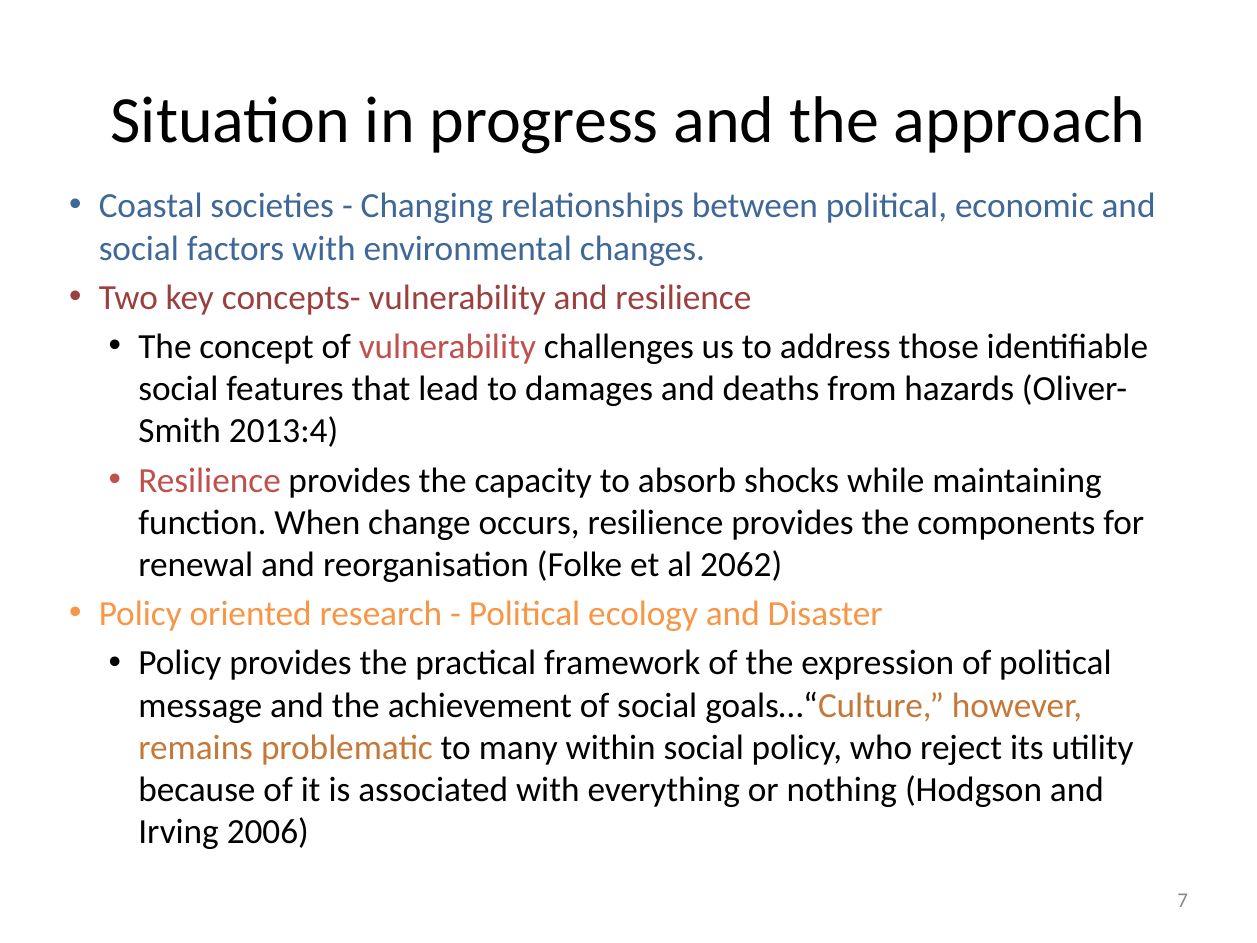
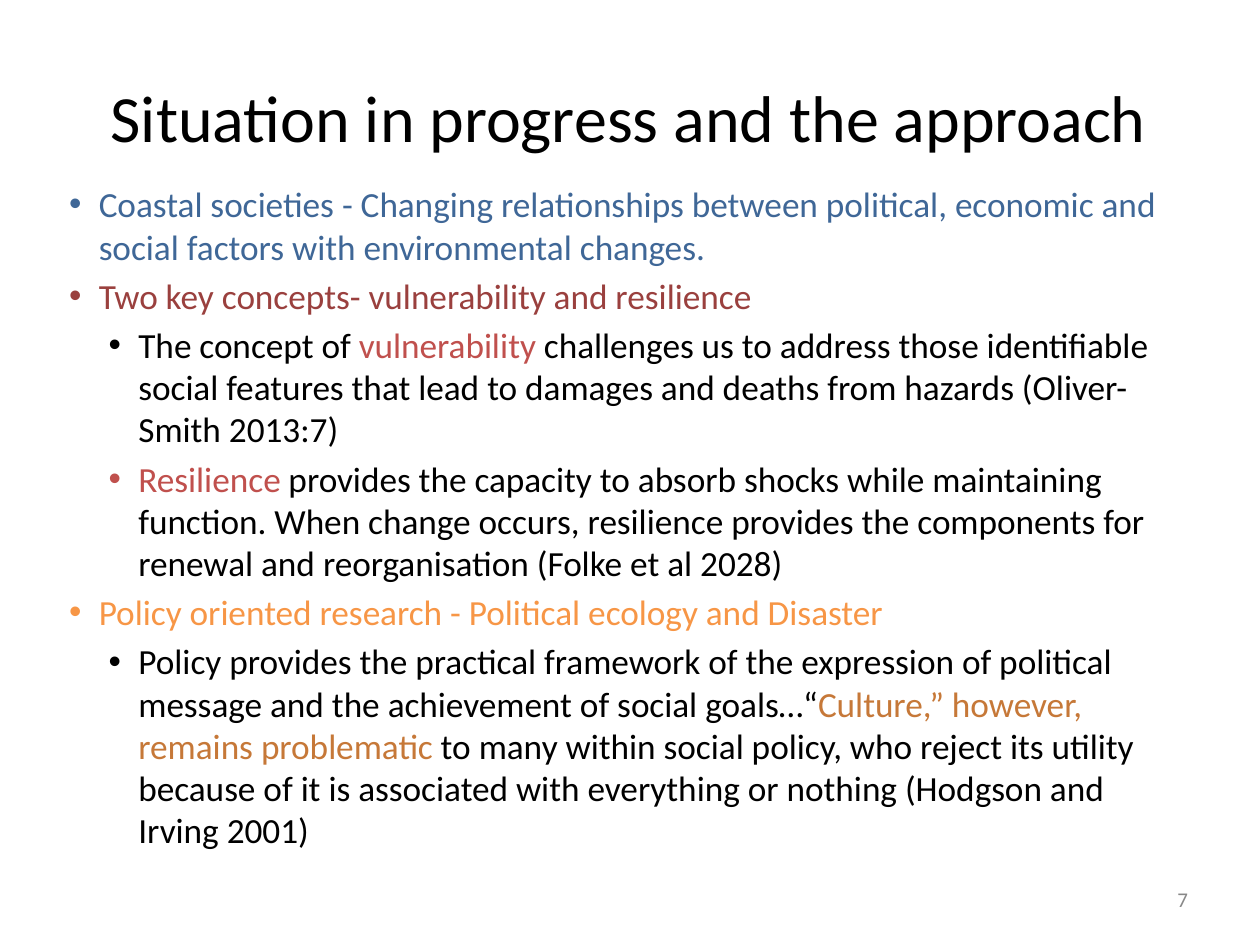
2013:4: 2013:4 -> 2013:7
2062: 2062 -> 2028
2006: 2006 -> 2001
